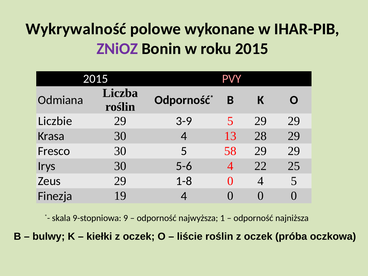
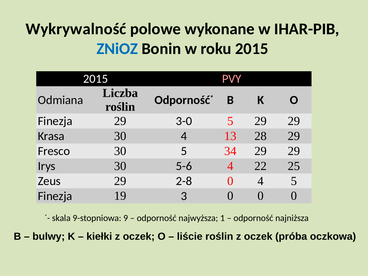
ZNiOZ colour: purple -> blue
Liczbie at (55, 121): Liczbie -> Finezja
3-9: 3-9 -> 3-0
58: 58 -> 34
1-8: 1-8 -> 2-8
19 4: 4 -> 3
